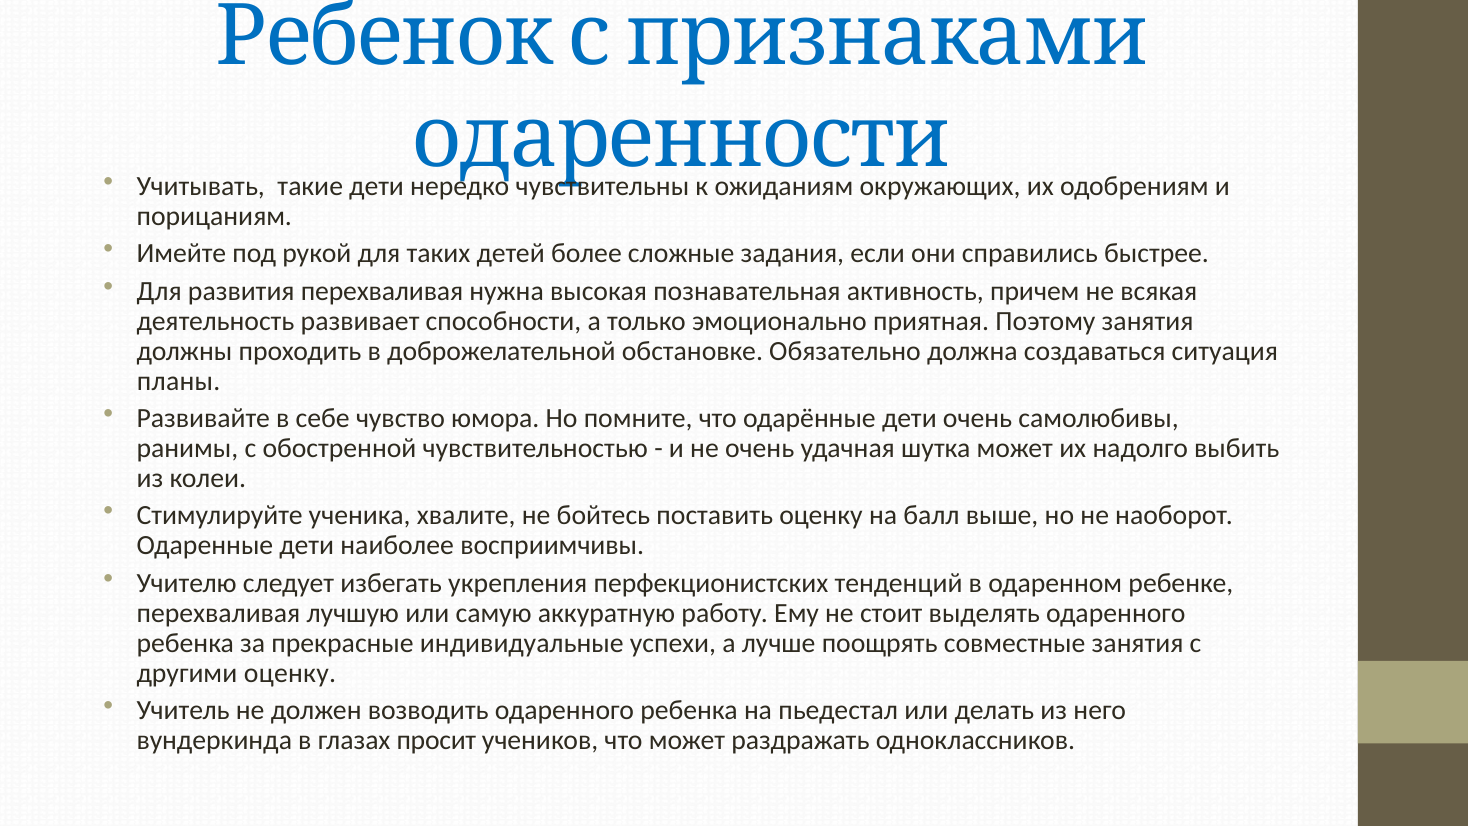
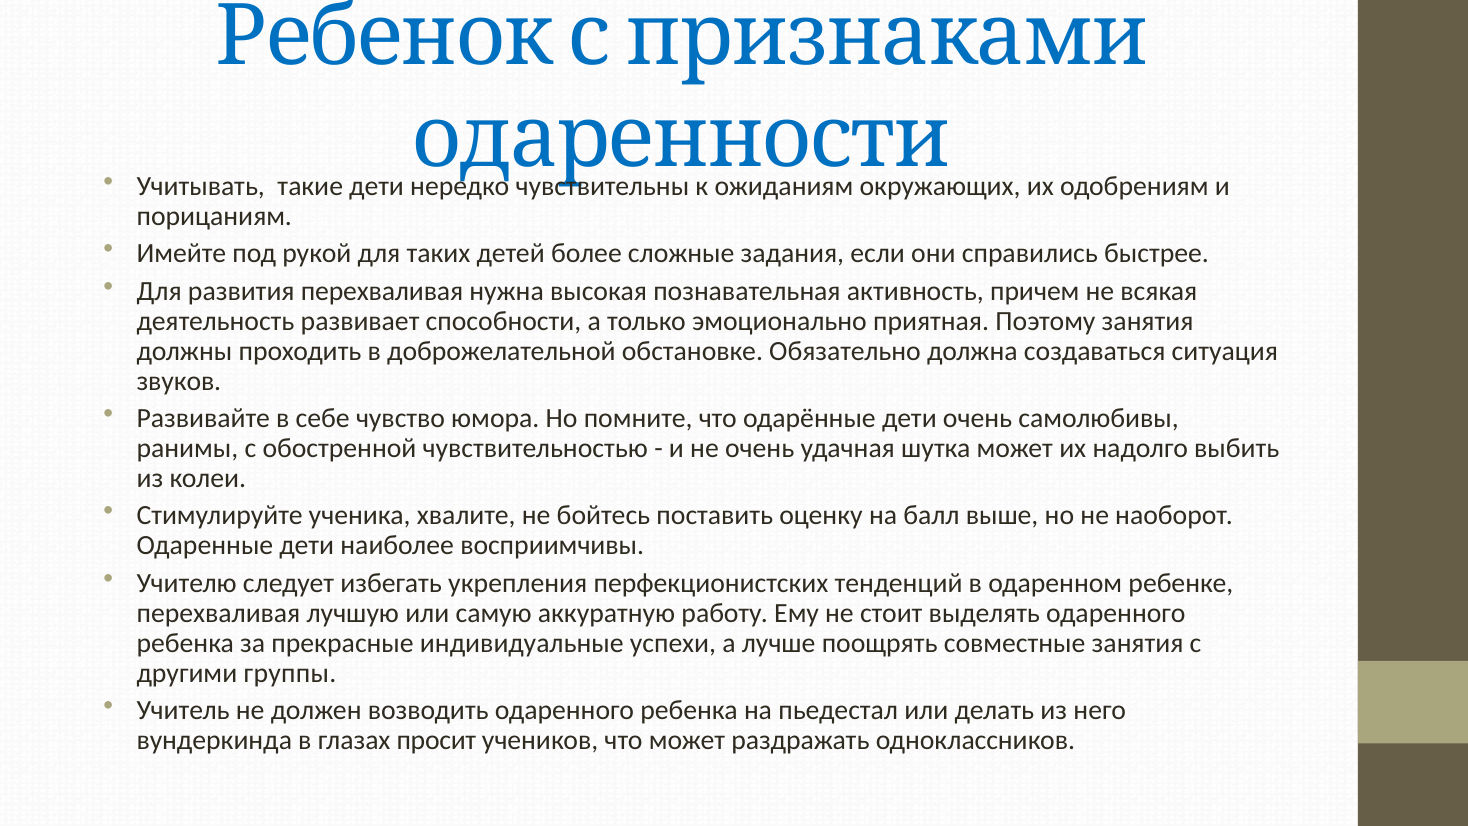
планы: планы -> звуков
другими оценку: оценку -> группы
